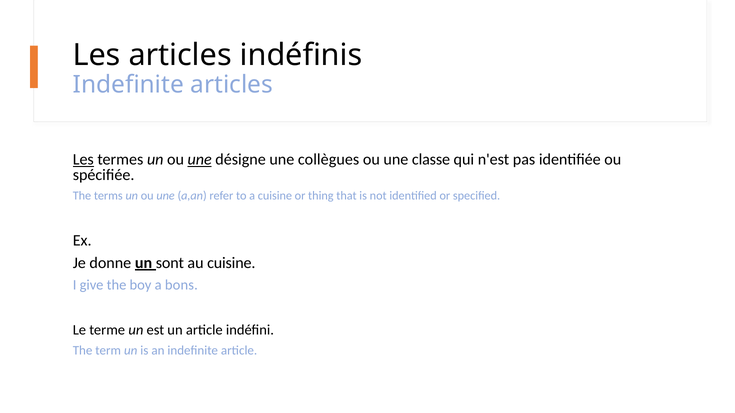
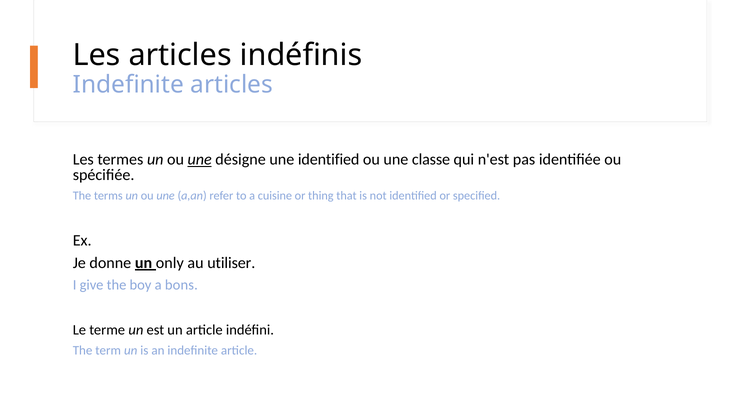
Les at (83, 160) underline: present -> none
une collègues: collègues -> identified
sont: sont -> only
au cuisine: cuisine -> utiliser
